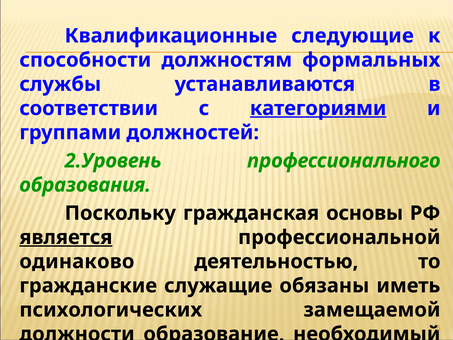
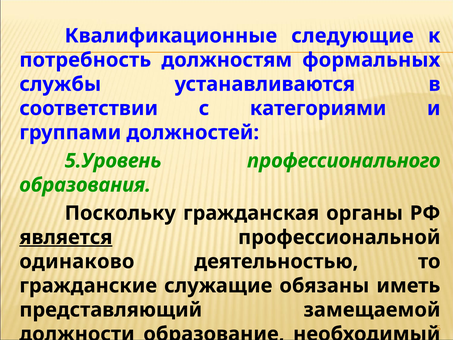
способности: способности -> потребность
категориями underline: present -> none
2.Уровень: 2.Уровень -> 5.Уровень
основы: основы -> органы
психологических: психологических -> представляющий
